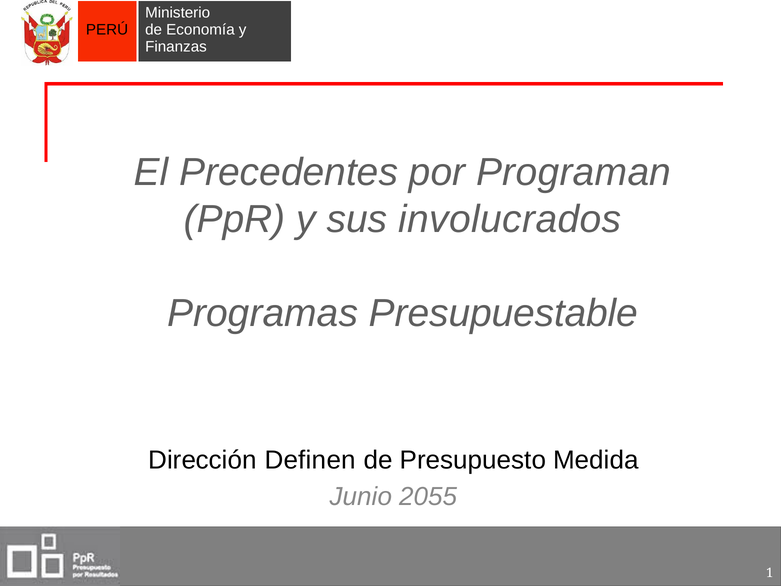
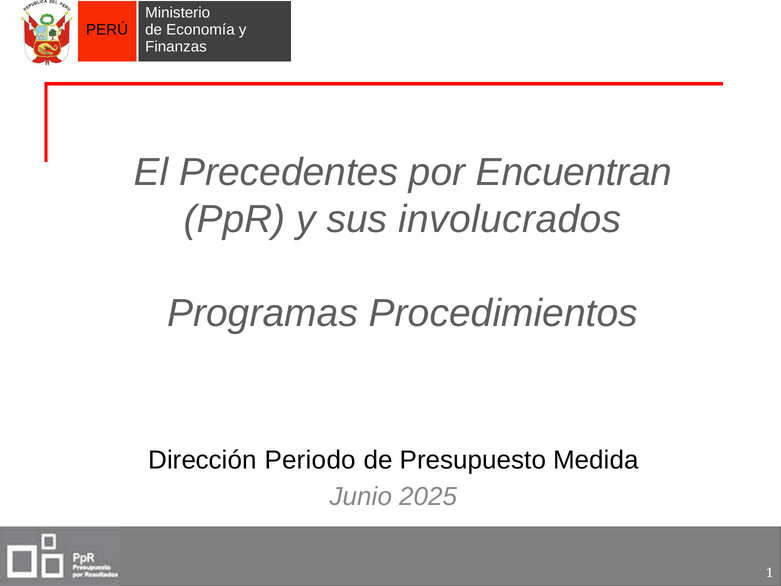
Programan: Programan -> Encuentran
Presupuestable: Presupuestable -> Procedimientos
Definen: Definen -> Periodo
2055: 2055 -> 2025
